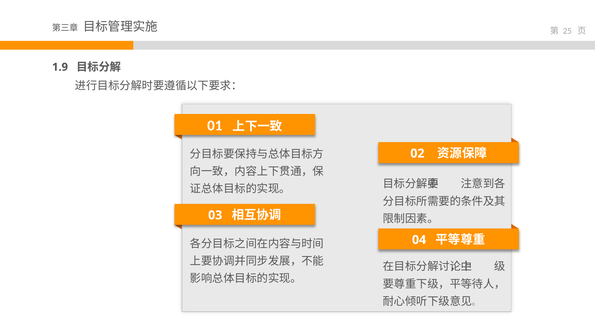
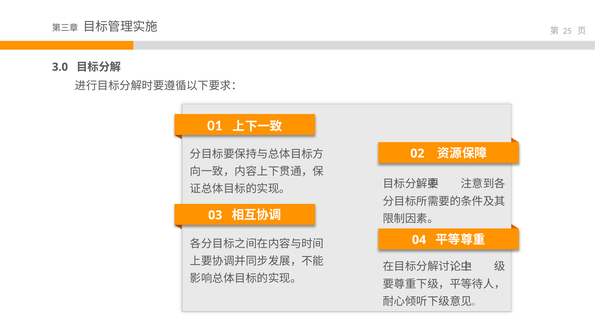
1.9: 1.9 -> 3.0
